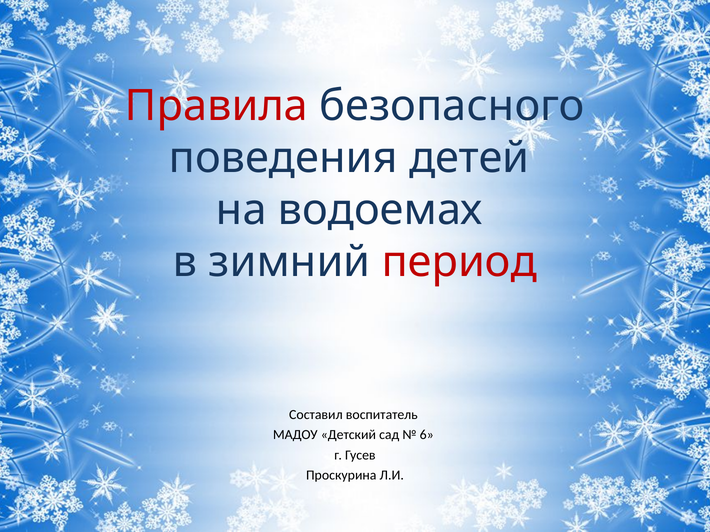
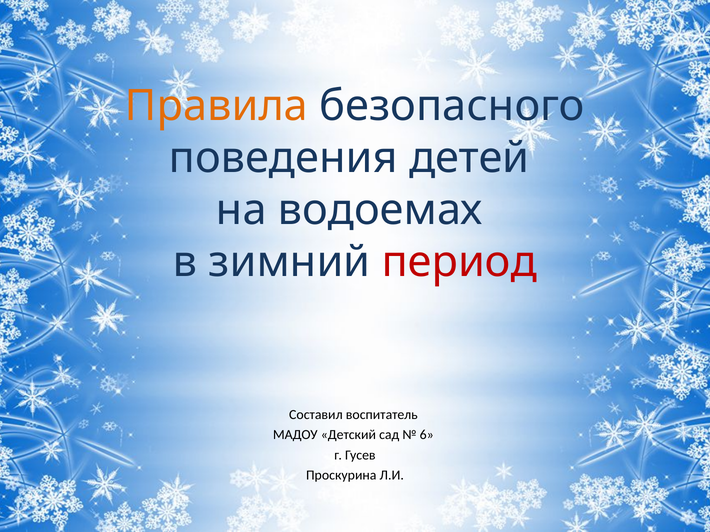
Правила colour: red -> orange
